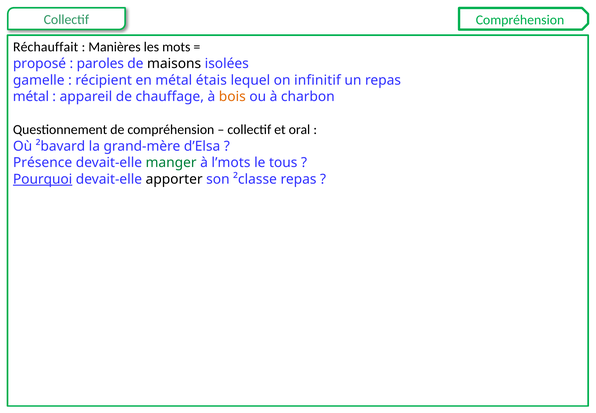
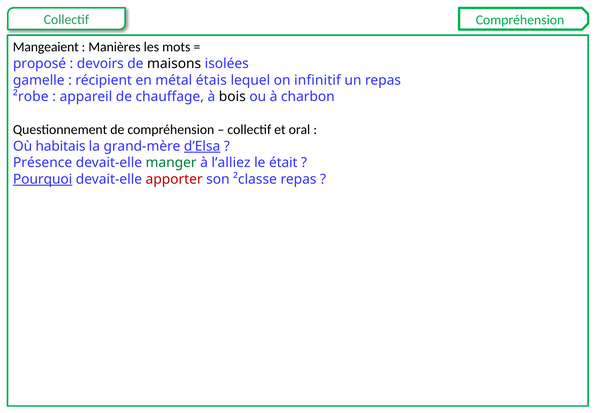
Réchauffait: Réchauffait -> Mangeaient
paroles: paroles -> devoirs
métal at (31, 97): métal -> ²robe
bois colour: orange -> black
²bavard: ²bavard -> habitais
d’Elsa underline: none -> present
l’mots: l’mots -> l’alliez
tous: tous -> était
apporter colour: black -> red
